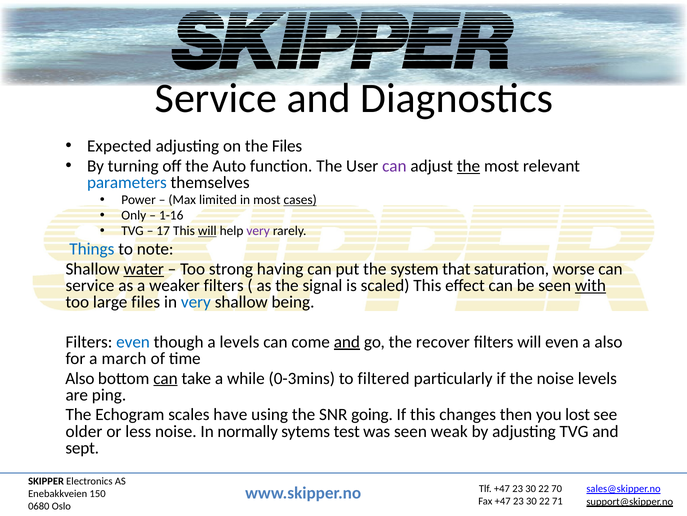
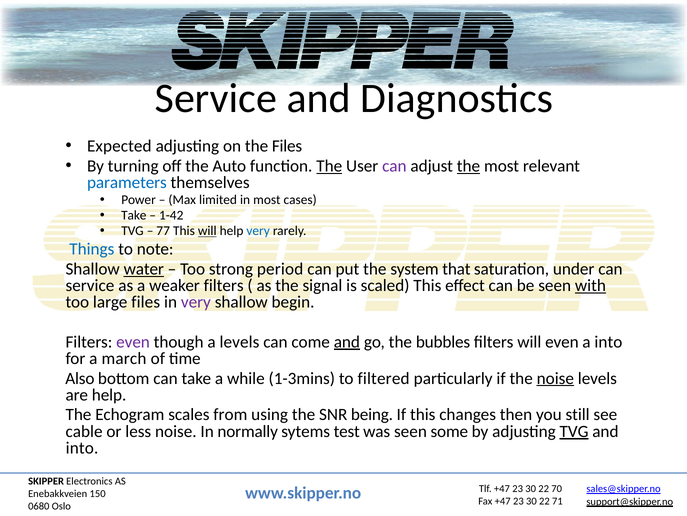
The at (329, 166) underline: none -> present
cases underline: present -> none
Only at (134, 215): Only -> Take
1-16: 1-16 -> 1-42
17: 17 -> 77
very at (258, 231) colour: purple -> blue
having: having -> period
worse: worse -> under
very at (196, 302) colour: blue -> purple
being: being -> begin
even at (133, 341) colour: blue -> purple
recover: recover -> bubbles
a also: also -> into
can at (165, 378) underline: present -> none
0-3mins: 0-3mins -> 1-3mins
noise at (555, 378) underline: none -> present
are ping: ping -> help
have: have -> from
going: going -> being
lost: lost -> still
older: older -> cable
weak: weak -> some
TVG at (574, 431) underline: none -> present
sept at (82, 447): sept -> into
